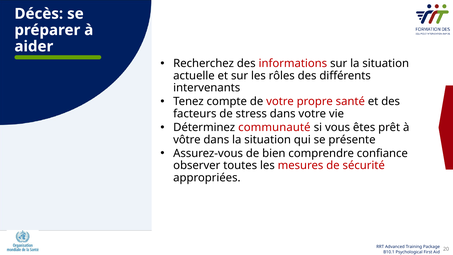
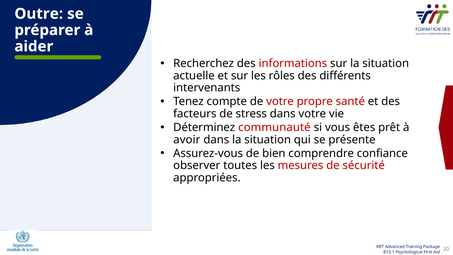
Décès: Décès -> Outre
vôtre: vôtre -> avoir
